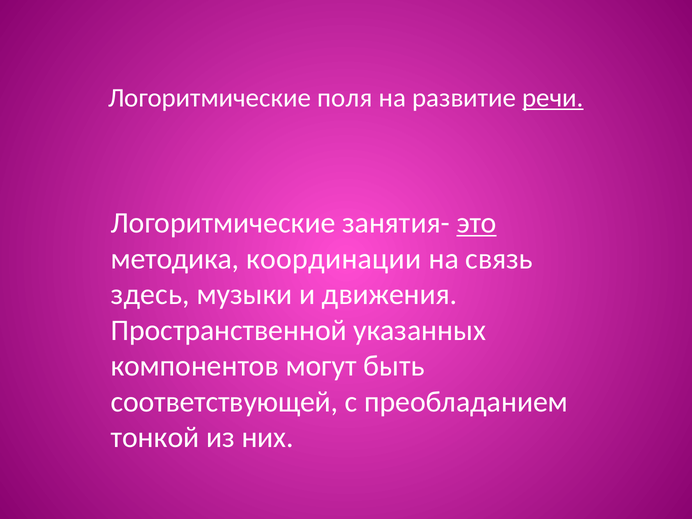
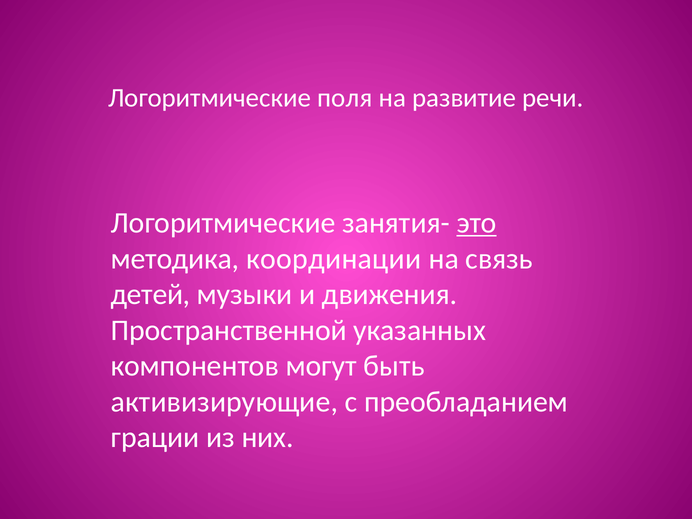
речи underline: present -> none
здесь: здесь -> детей
соответствующей: соответствующей -> активизирующие
тонкой: тонкой -> грации
